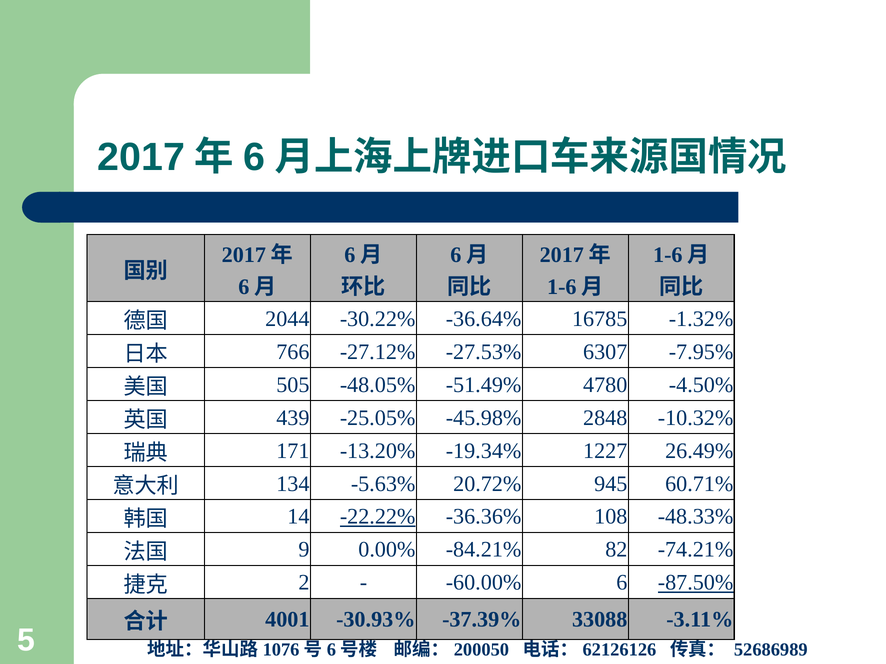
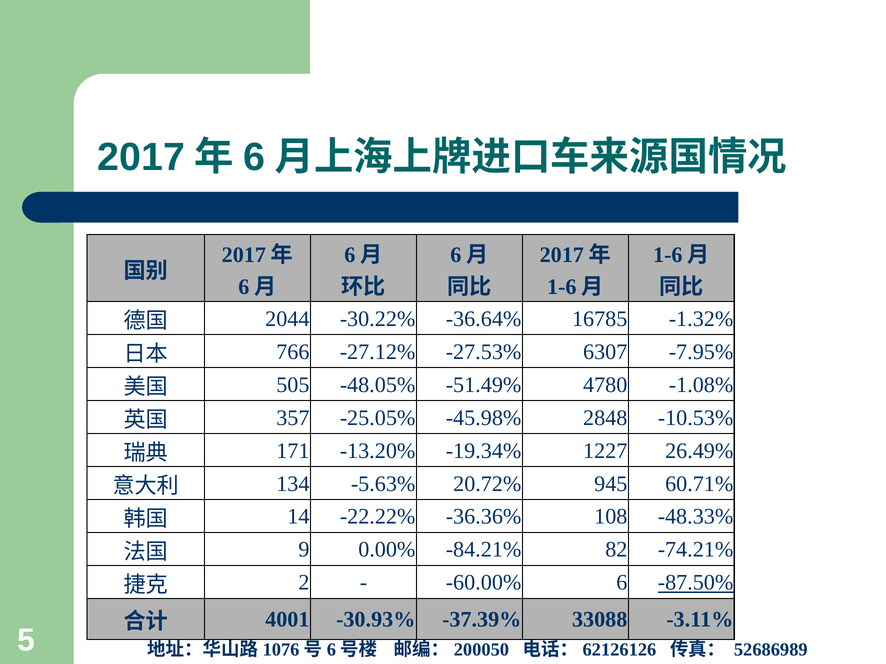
-4.50%: -4.50% -> -1.08%
439: 439 -> 357
-10.32%: -10.32% -> -10.53%
-22.22% underline: present -> none
